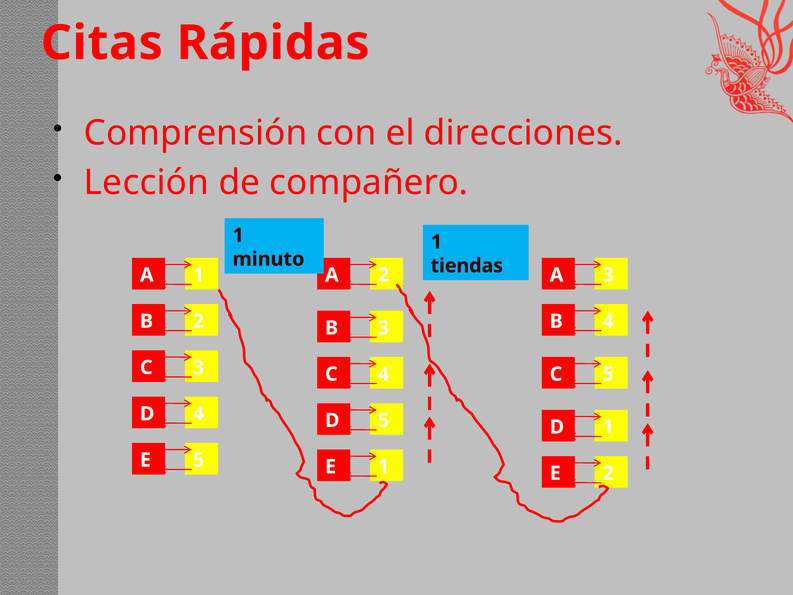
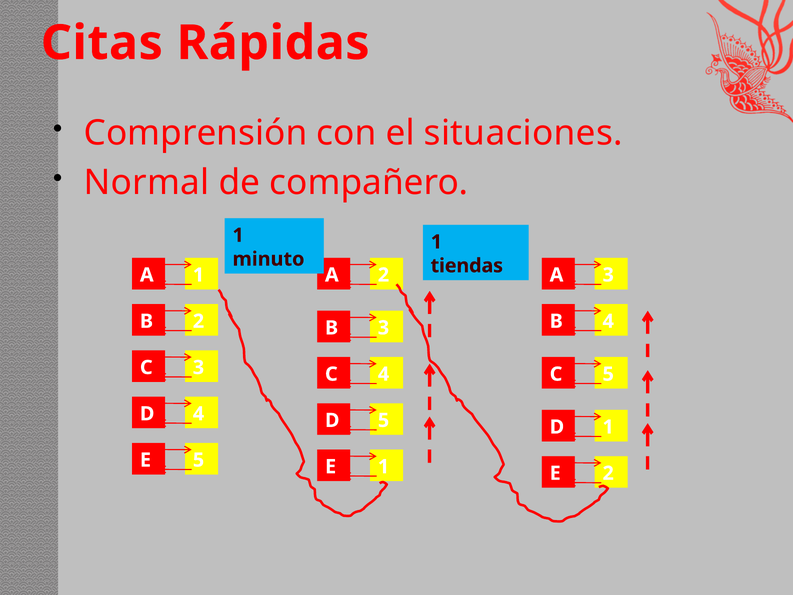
direcciones: direcciones -> situaciones
Lección: Lección -> Normal
